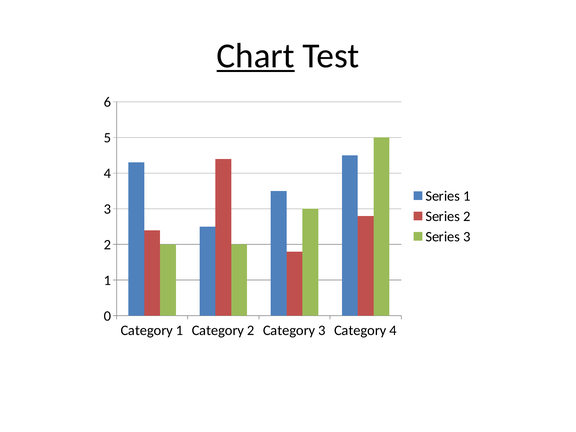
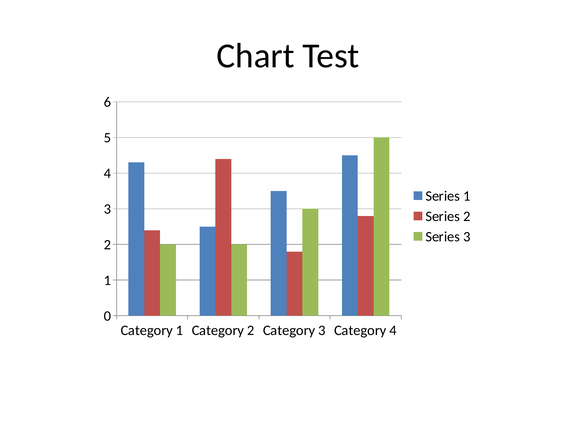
Chart underline: present -> none
